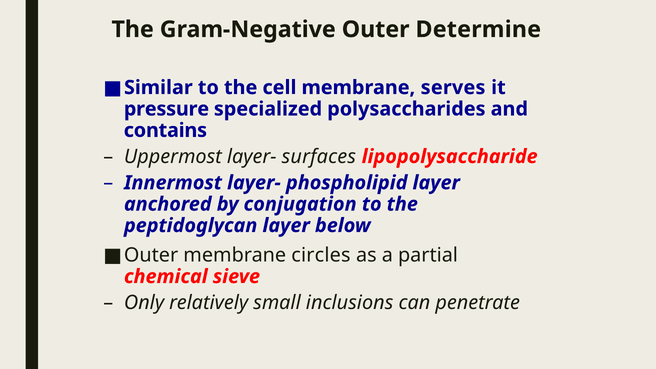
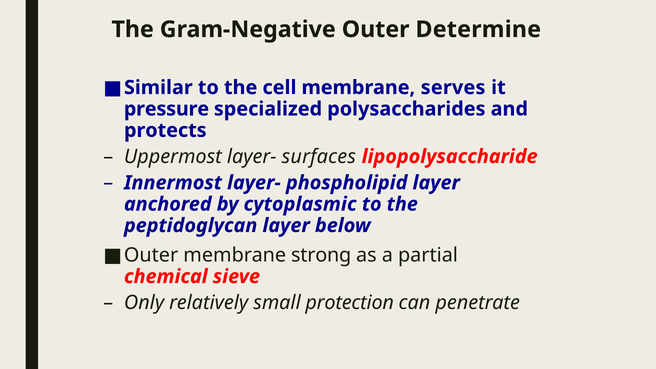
contains: contains -> protects
conjugation: conjugation -> cytoplasmic
circles: circles -> strong
inclusions: inclusions -> protection
